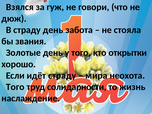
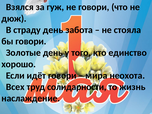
бы звания: звания -> говори
открытки: открытки -> единство
идёт страду: страду -> говори
Того at (15, 87): Того -> Всех
